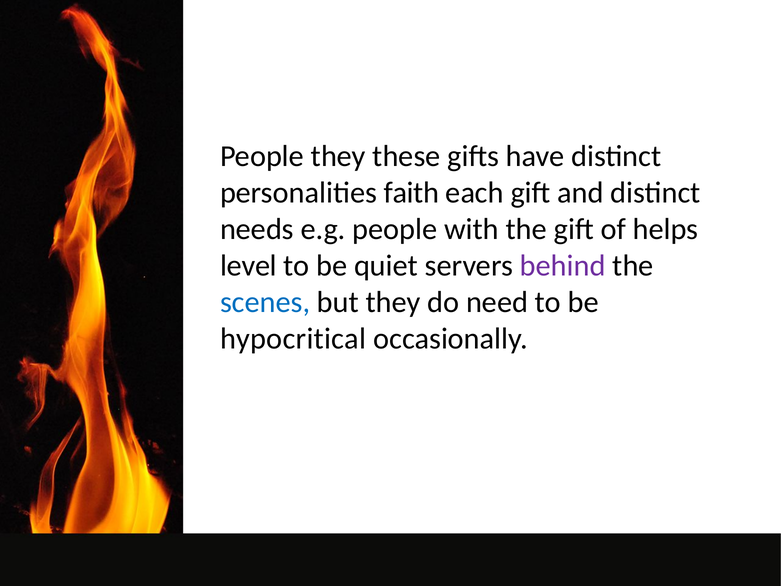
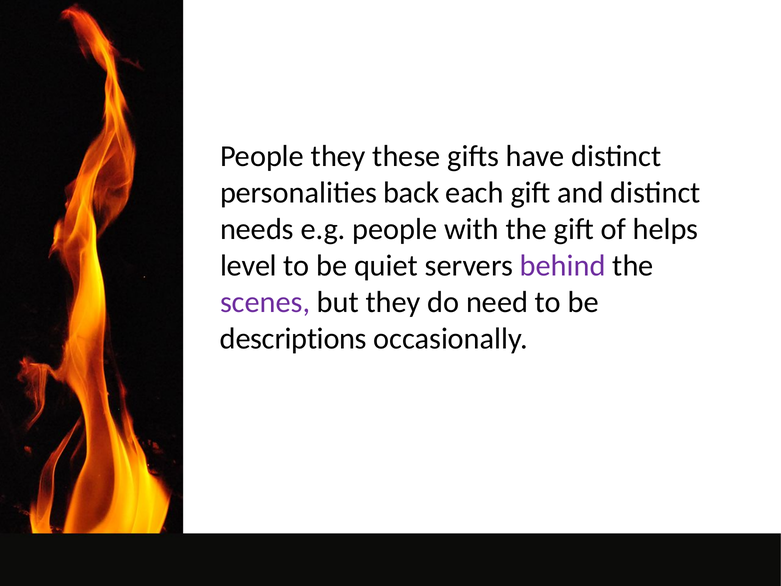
faith: faith -> back
scenes colour: blue -> purple
hypocritical: hypocritical -> descriptions
